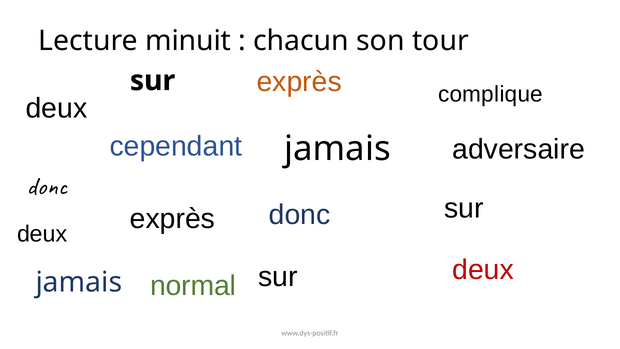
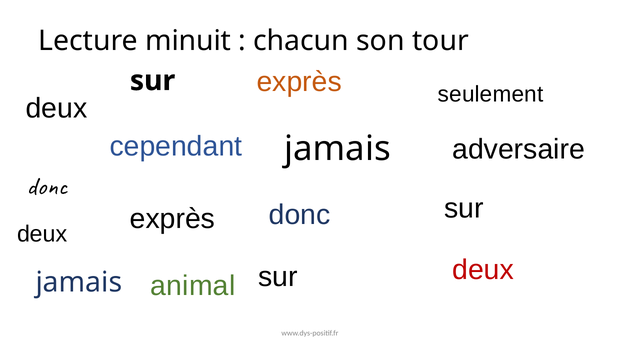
complique: complique -> seulement
normal: normal -> animal
